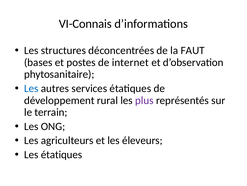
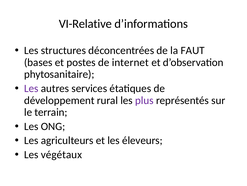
VI-Connais: VI-Connais -> VI-Relative
Les at (31, 88) colour: blue -> purple
Les étatiques: étatiques -> végétaux
